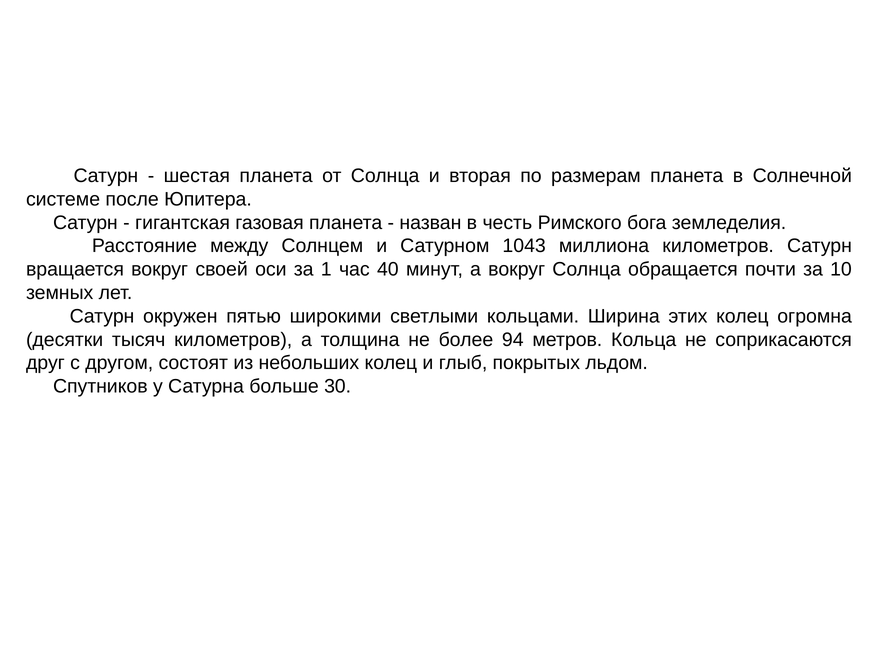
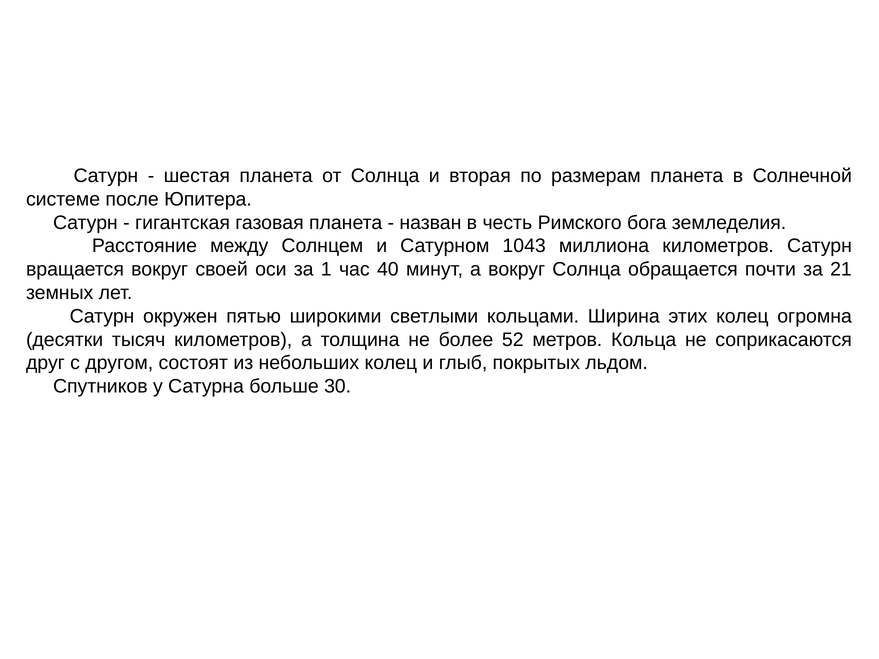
10: 10 -> 21
94: 94 -> 52
